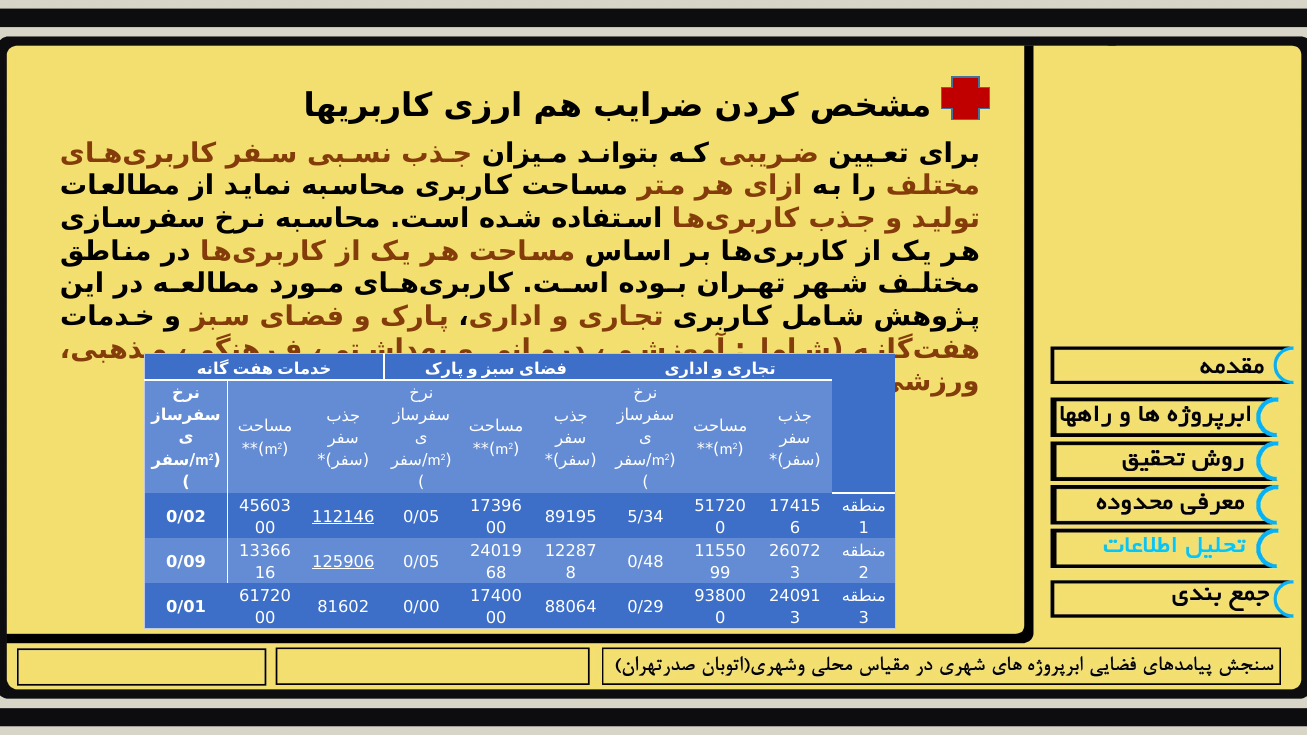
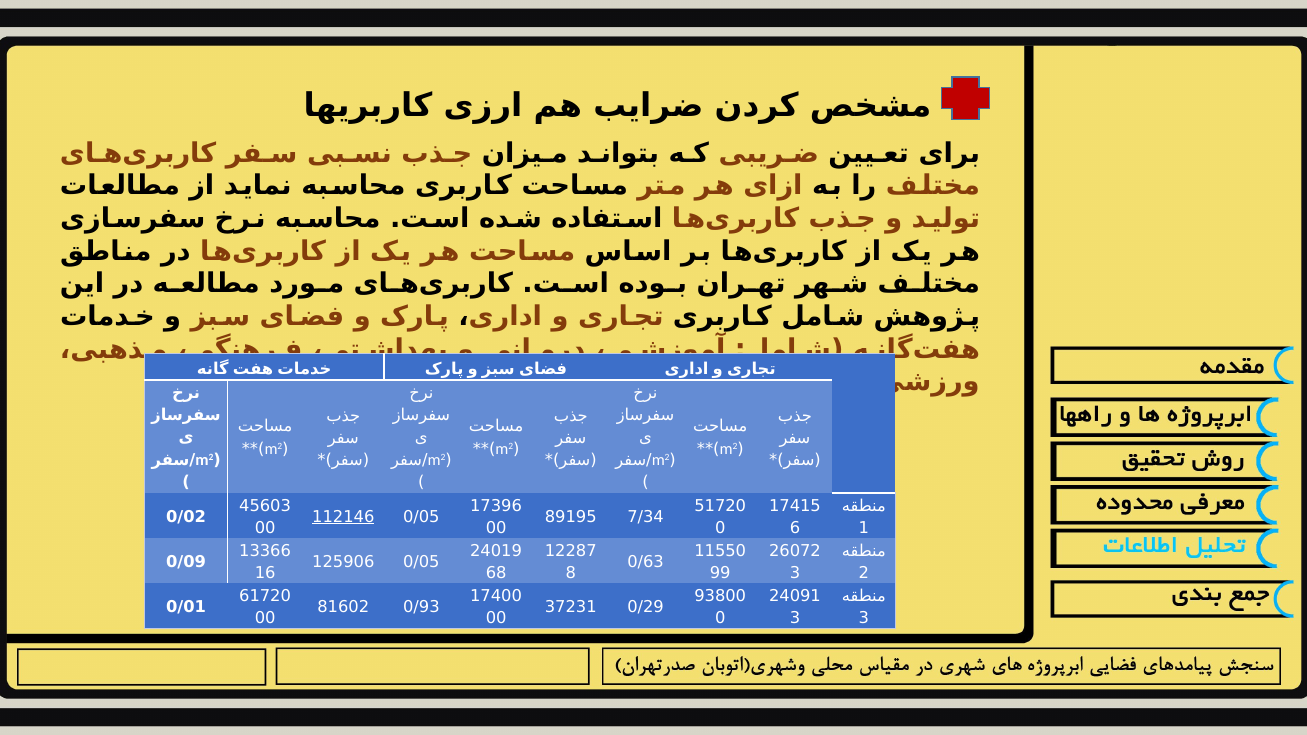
5/34: 5/34 -> 7/34
125906 underline: present -> none
0/48: 0/48 -> 0/63
0/00: 0/00 -> 0/93
88064: 88064 -> 37231
